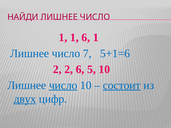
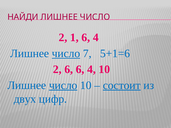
1 at (63, 38): 1 -> 2
1 6 1: 1 -> 4
число at (66, 54) underline: none -> present
2 2: 2 -> 6
5 at (91, 69): 5 -> 4
двух underline: present -> none
